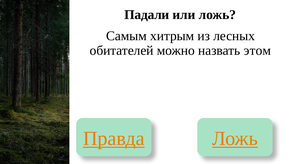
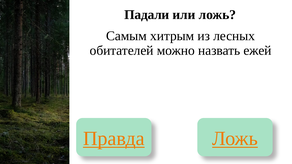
этом: этом -> ежей
